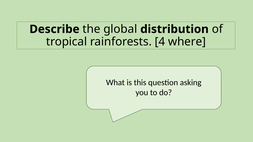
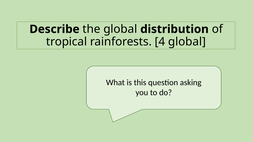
4 where: where -> global
